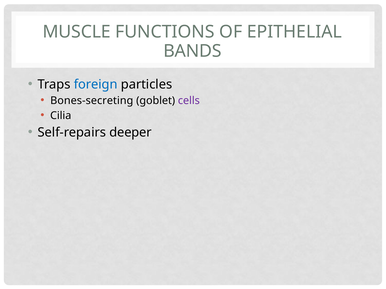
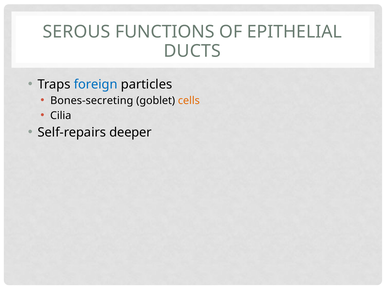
MUSCLE: MUSCLE -> SEROUS
BANDS: BANDS -> DUCTS
cells colour: purple -> orange
